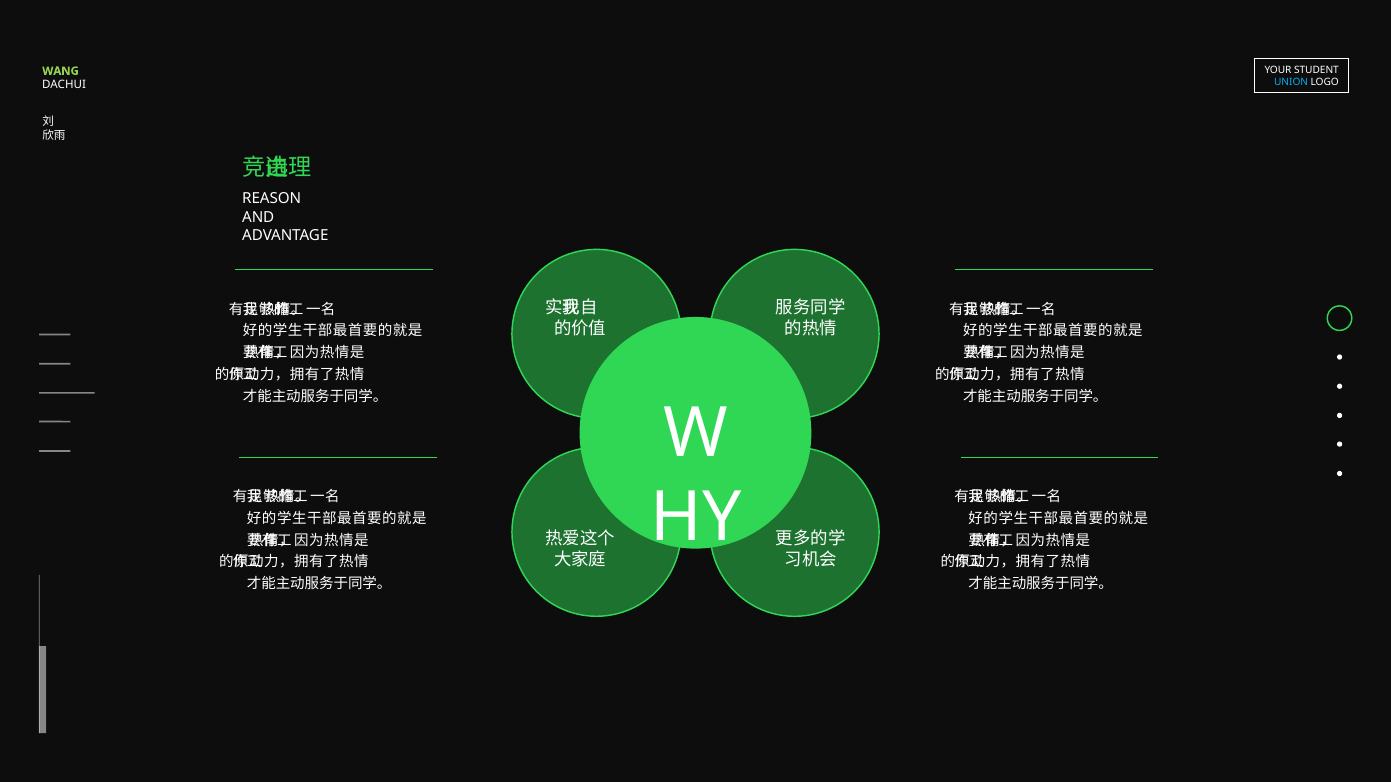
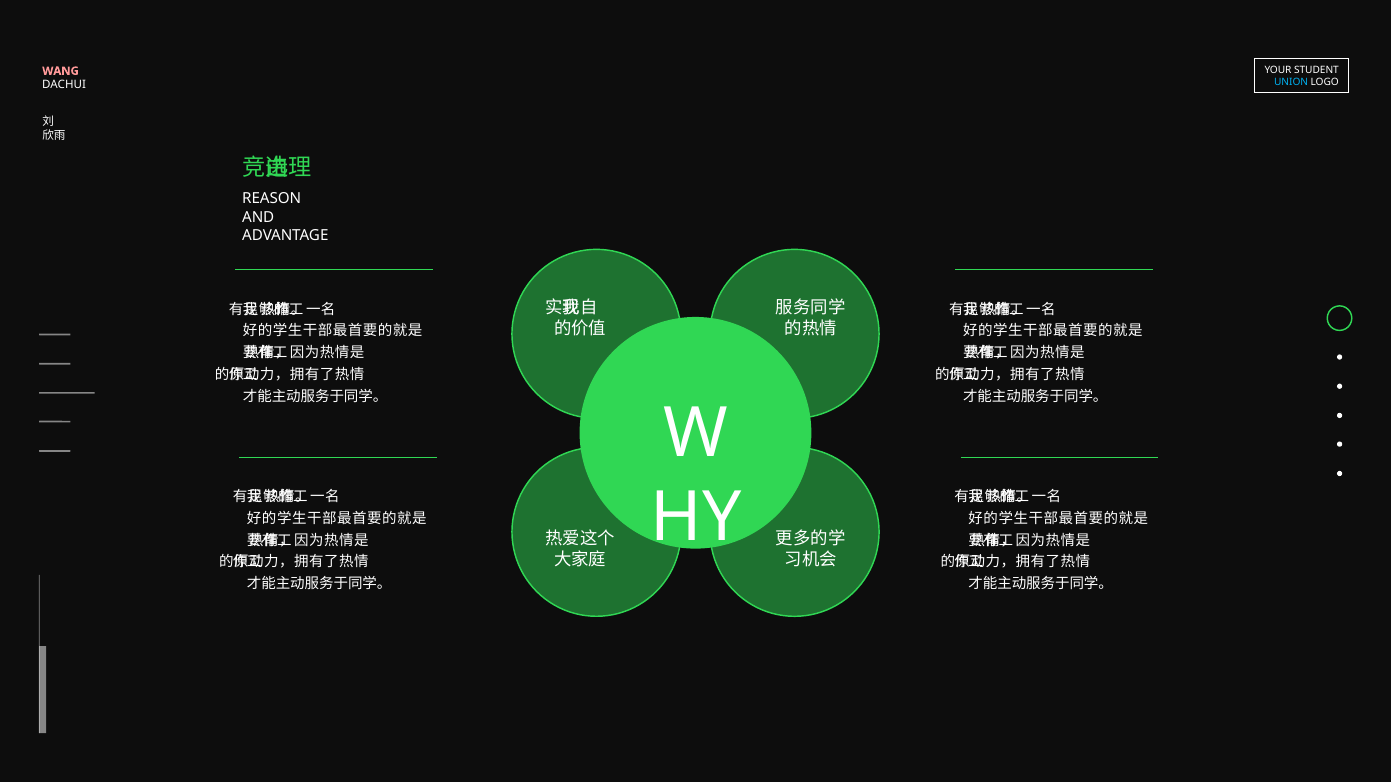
WANG colour: light green -> pink
